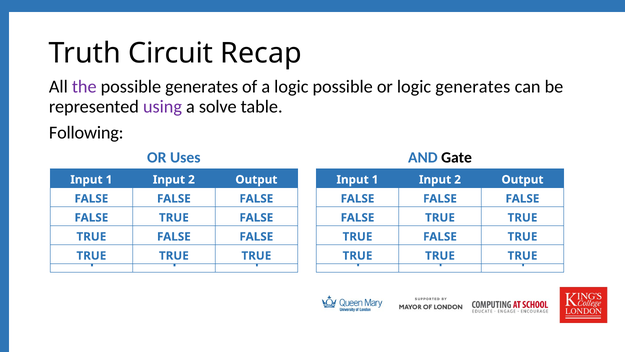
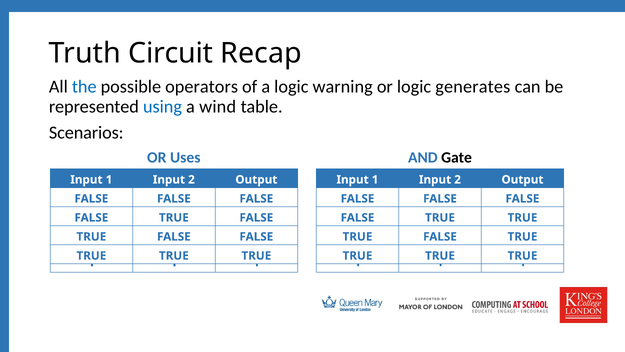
the colour: purple -> blue
possible generates: generates -> operators
logic possible: possible -> warning
using colour: purple -> blue
solve: solve -> wind
Following: Following -> Scenarios
